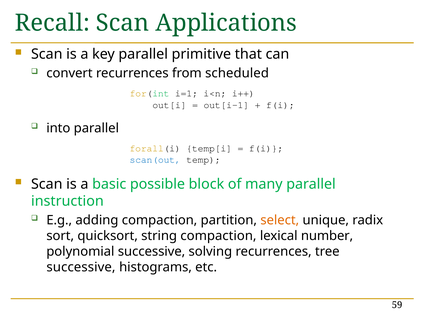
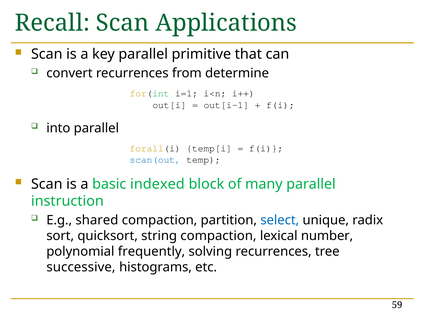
scheduled: scheduled -> determine
possible: possible -> indexed
adding: adding -> shared
select colour: orange -> blue
polynomial successive: successive -> frequently
